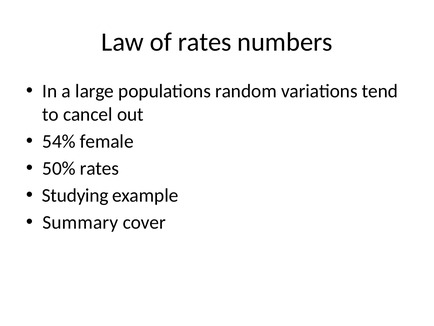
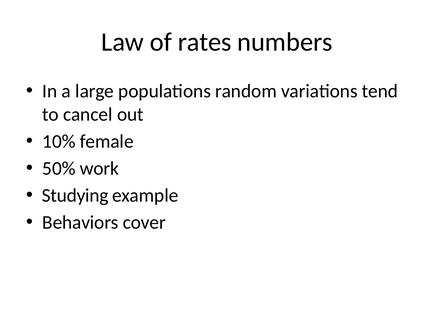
54%: 54% -> 10%
50% rates: rates -> work
Summary: Summary -> Behaviors
